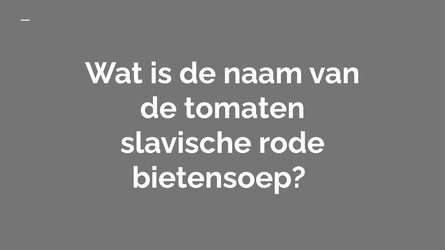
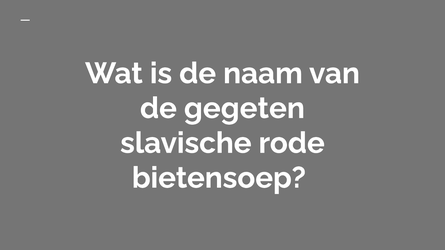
tomaten: tomaten -> gegeten
